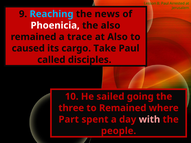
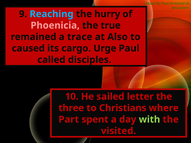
news: news -> hurry
Phoenicia colour: white -> pink
the also: also -> true
Take: Take -> Urge
going: going -> letter
to Remained: Remained -> Christians
with colour: pink -> light green
people: people -> visited
